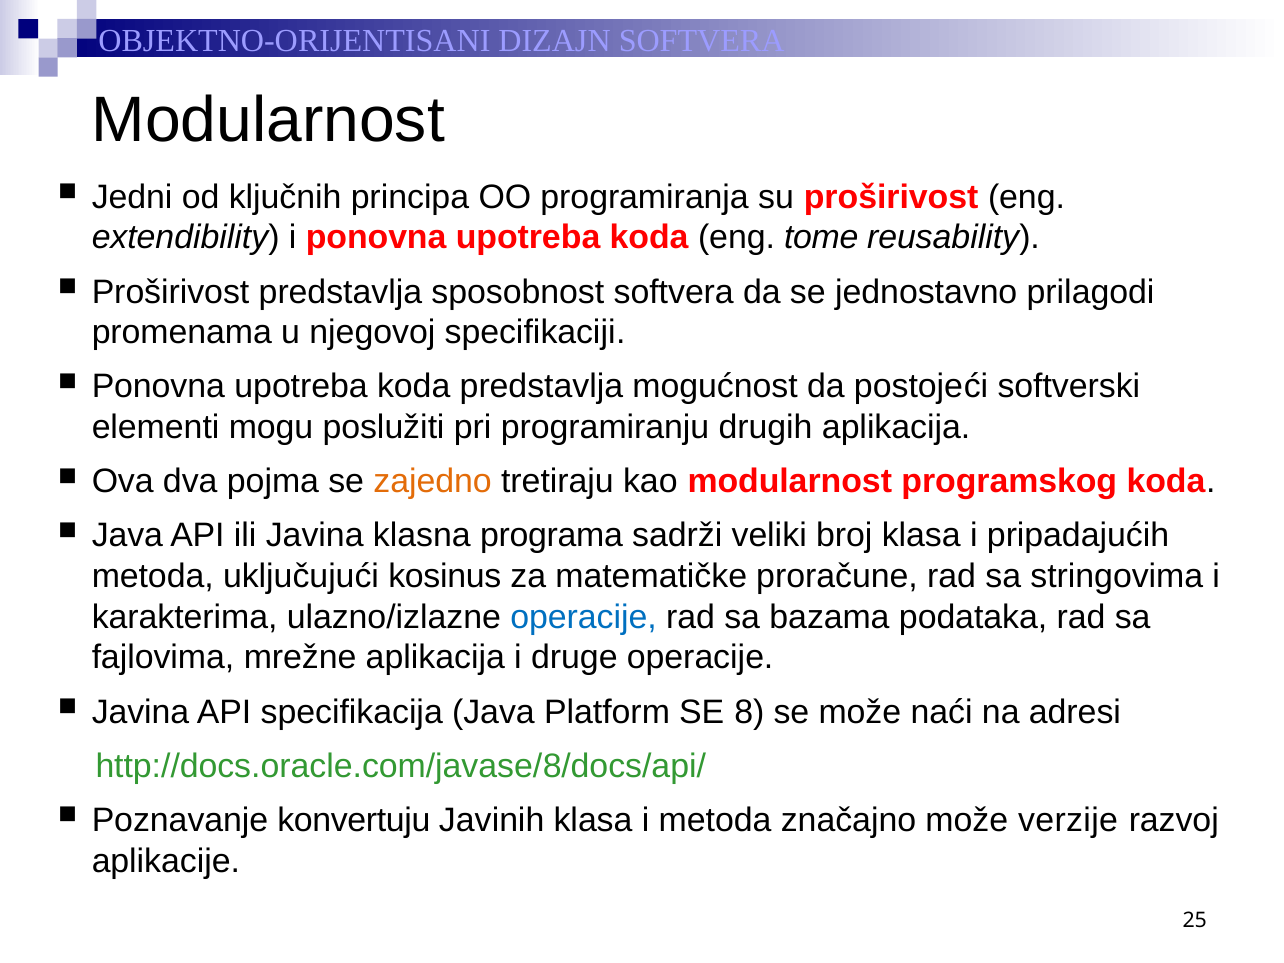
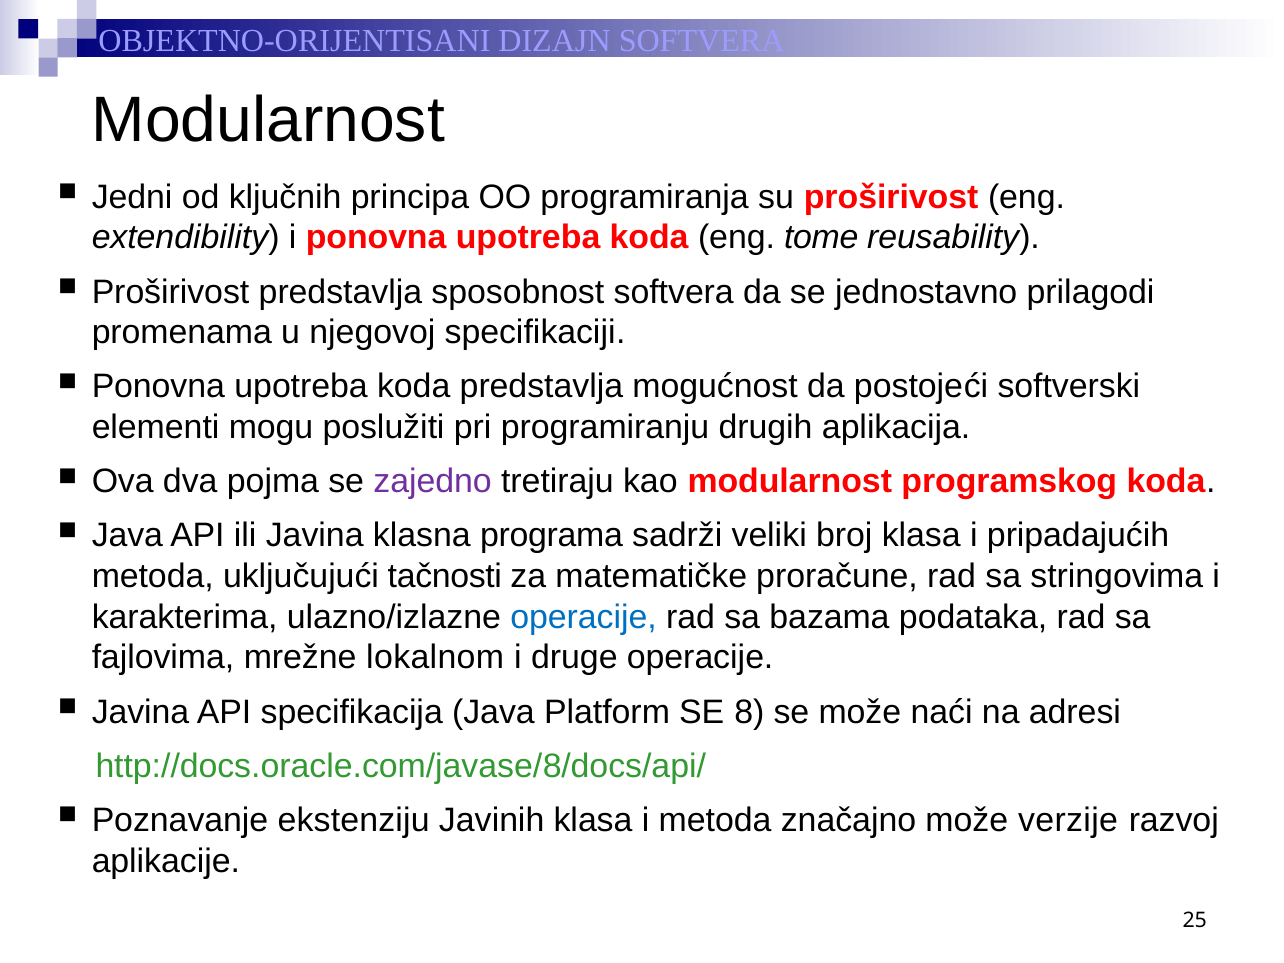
zajedno colour: orange -> purple
kosinus: kosinus -> tačnosti
mrežne aplikacija: aplikacija -> lokalnom
konvertuju: konvertuju -> ekstenziju
